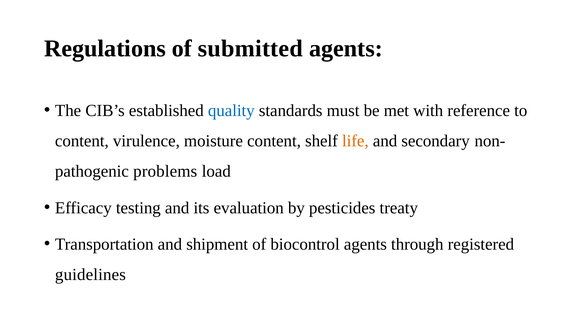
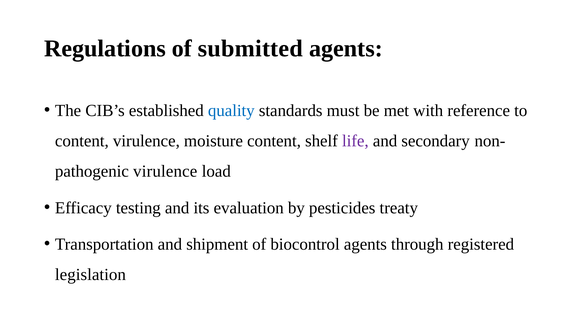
life colour: orange -> purple
problems at (165, 171): problems -> virulence
guidelines: guidelines -> legislation
